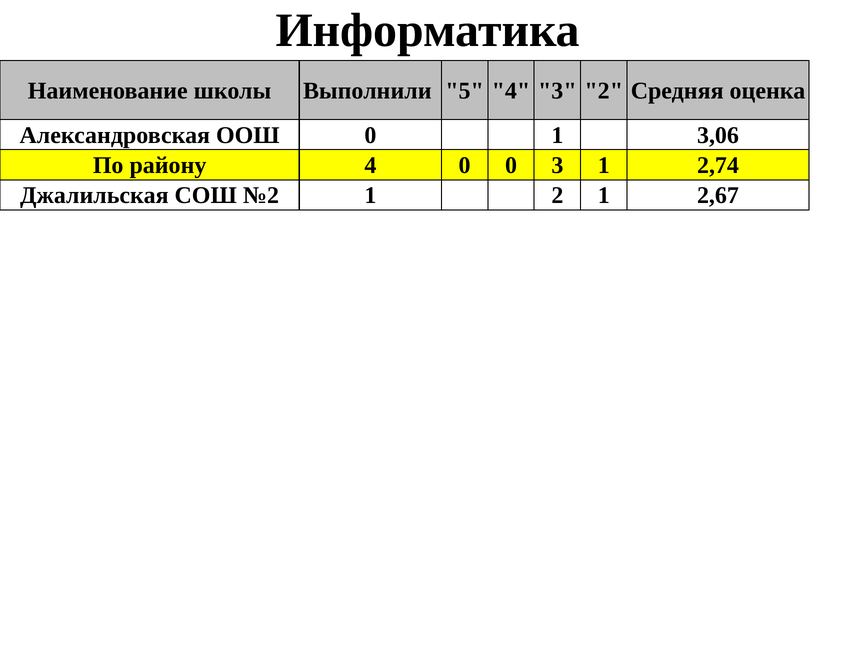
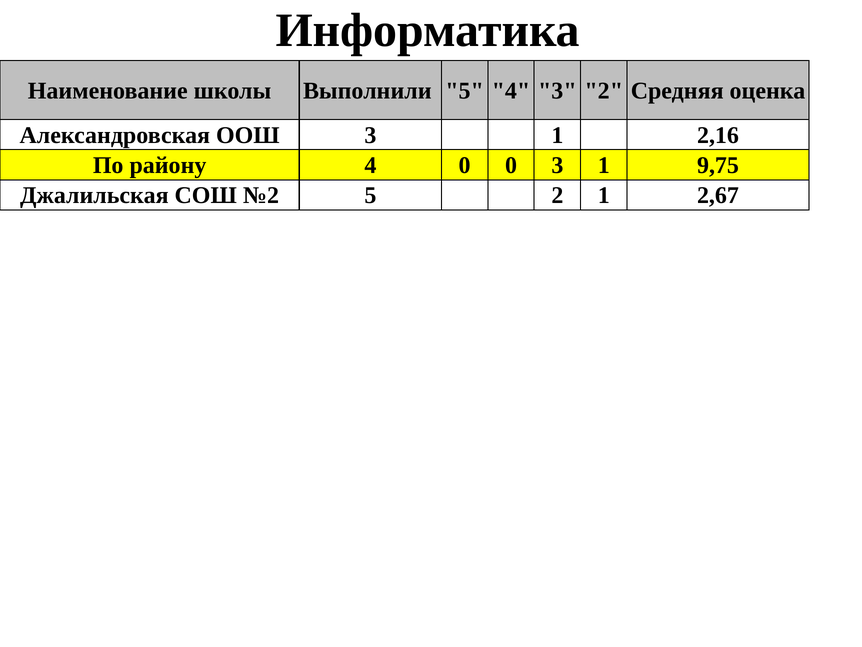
ООШ 0: 0 -> 3
3,06: 3,06 -> 2,16
2,74: 2,74 -> 9,75
№2 1: 1 -> 5
